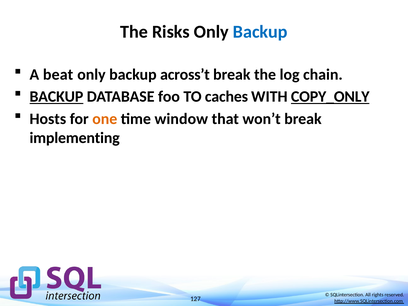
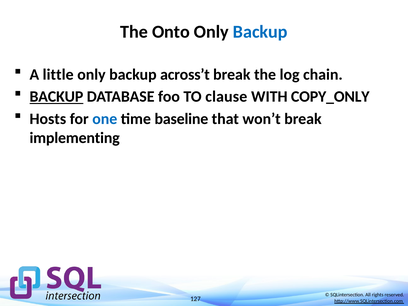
Risks: Risks -> Onto
beat: beat -> little
caches: caches -> clause
COPY_ONLY underline: present -> none
one colour: orange -> blue
window: window -> baseline
